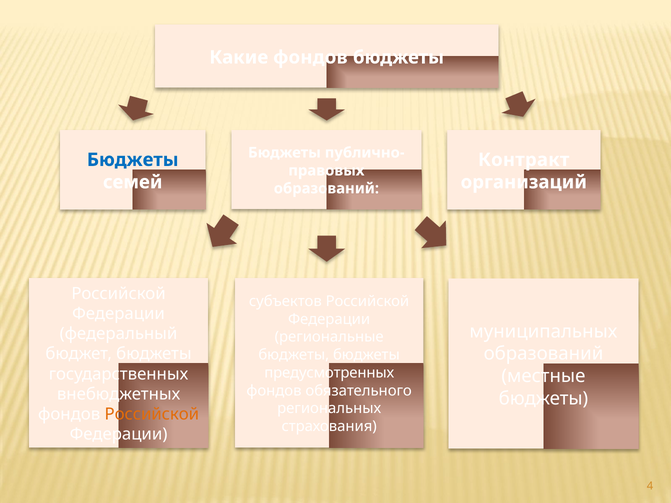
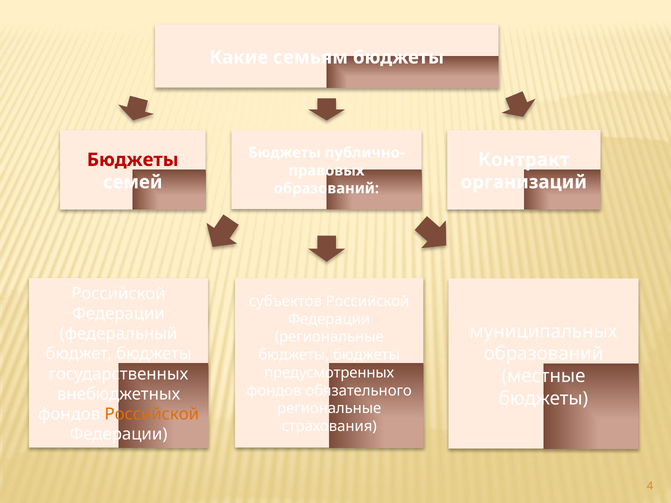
Какие фондов: фондов -> семьям
Бюджеты at (133, 160) colour: blue -> red
региональных at (329, 409): региональных -> региональные
